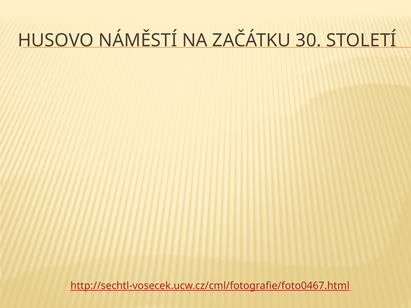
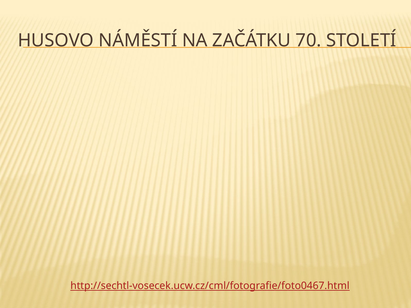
30: 30 -> 70
